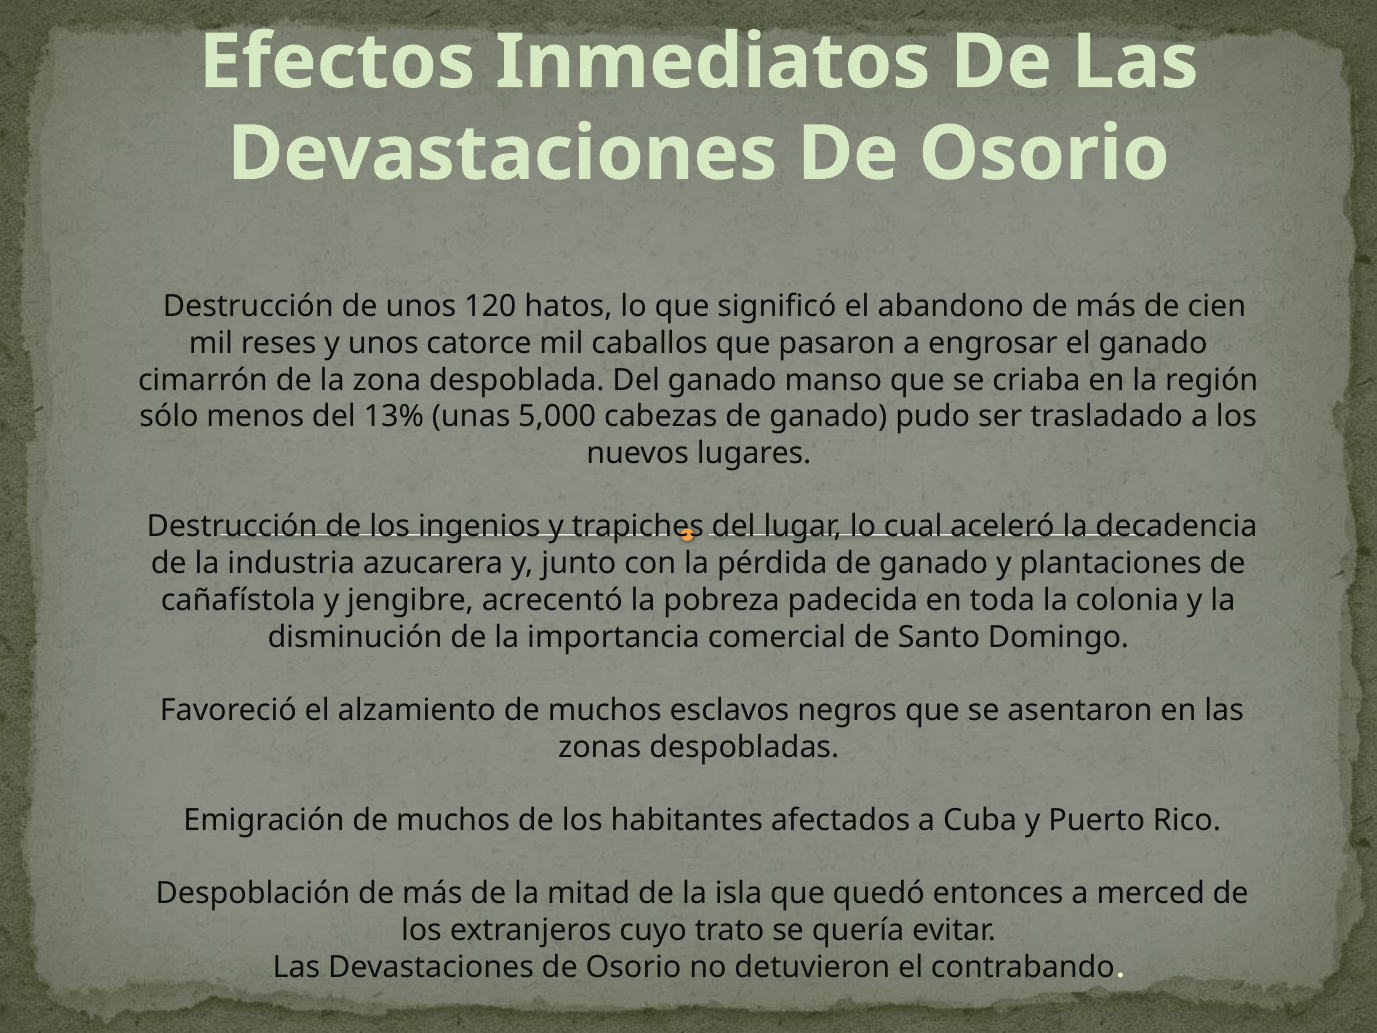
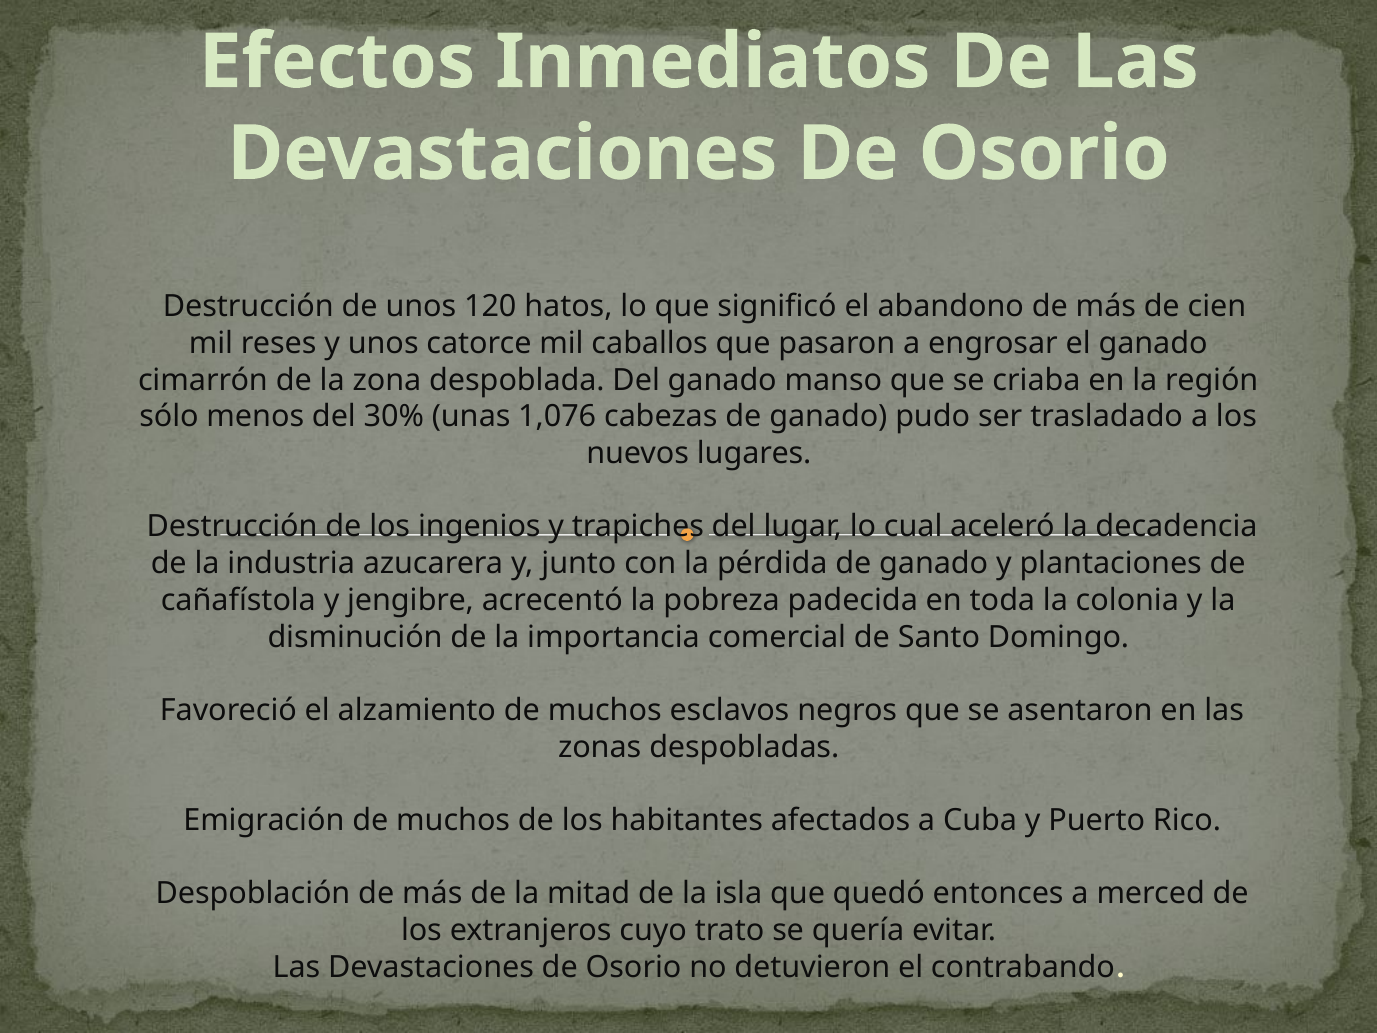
13%: 13% -> 30%
5,000: 5,000 -> 1,076
